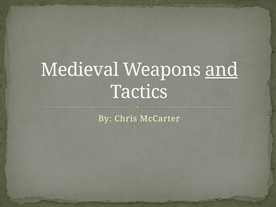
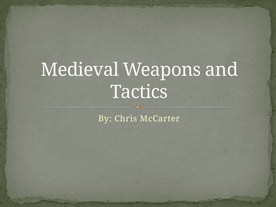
and underline: present -> none
